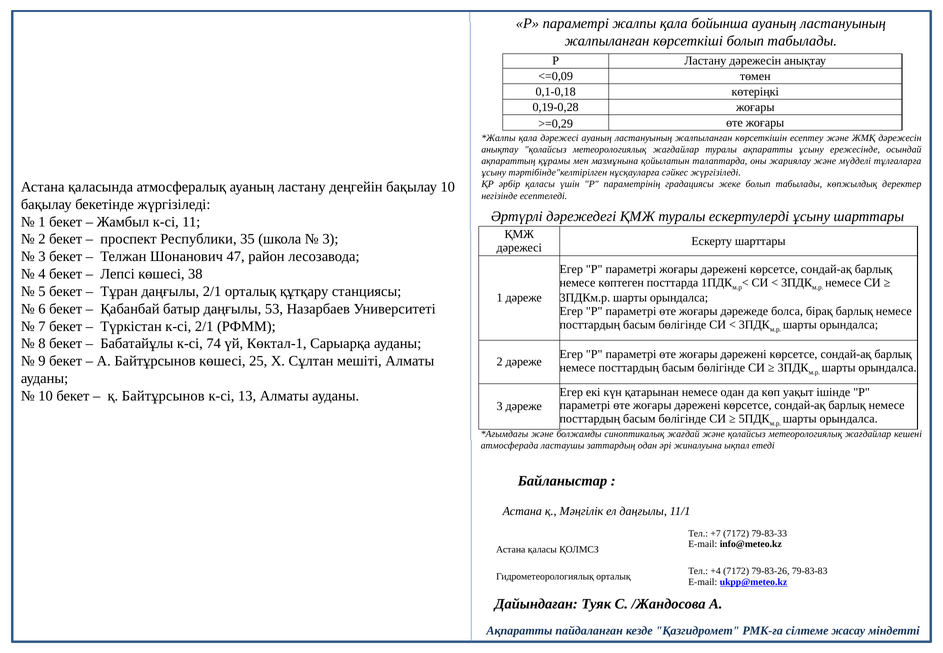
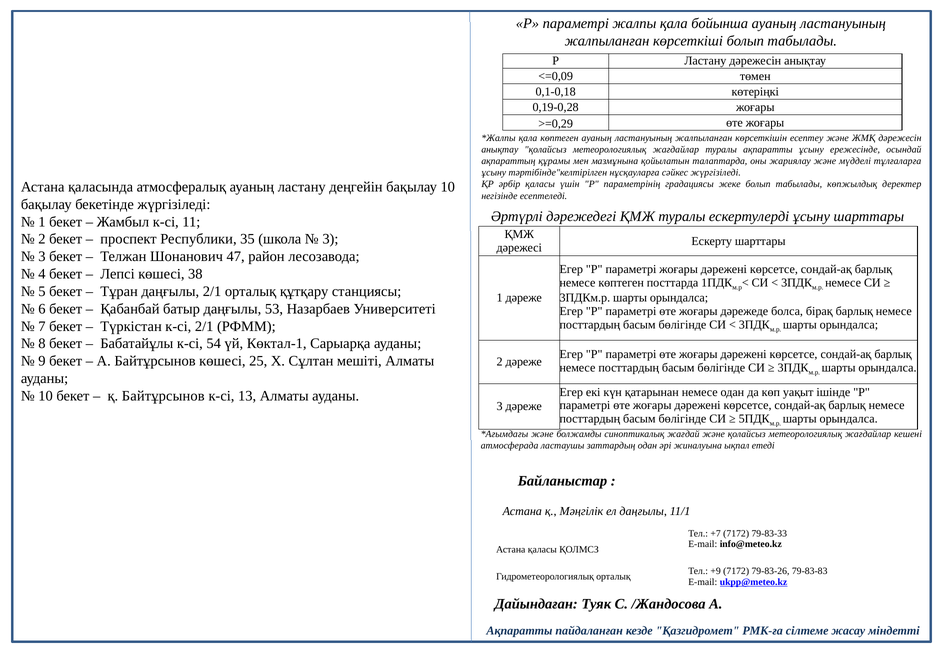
қала дәрежесі: дәрежесі -> көптеген
74: 74 -> 54
+4: +4 -> +9
